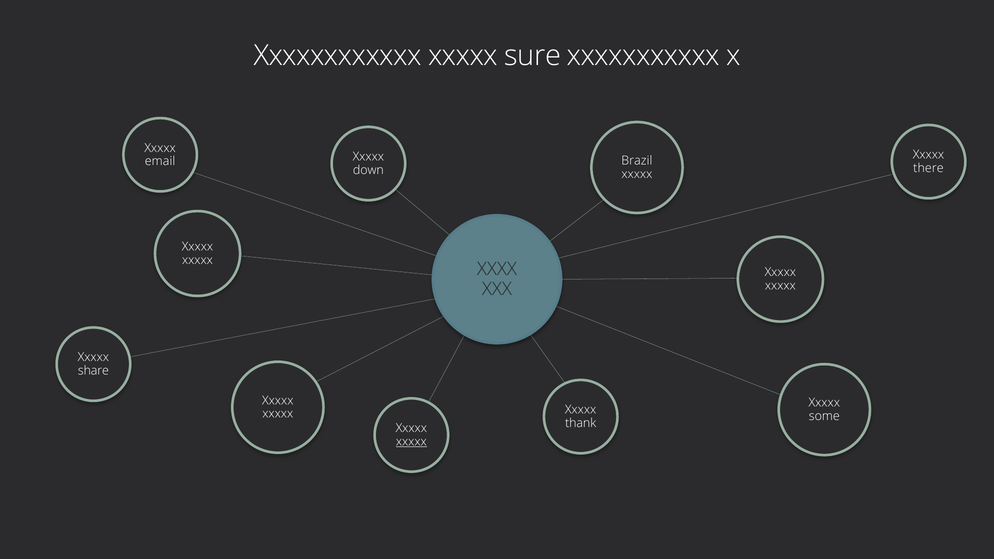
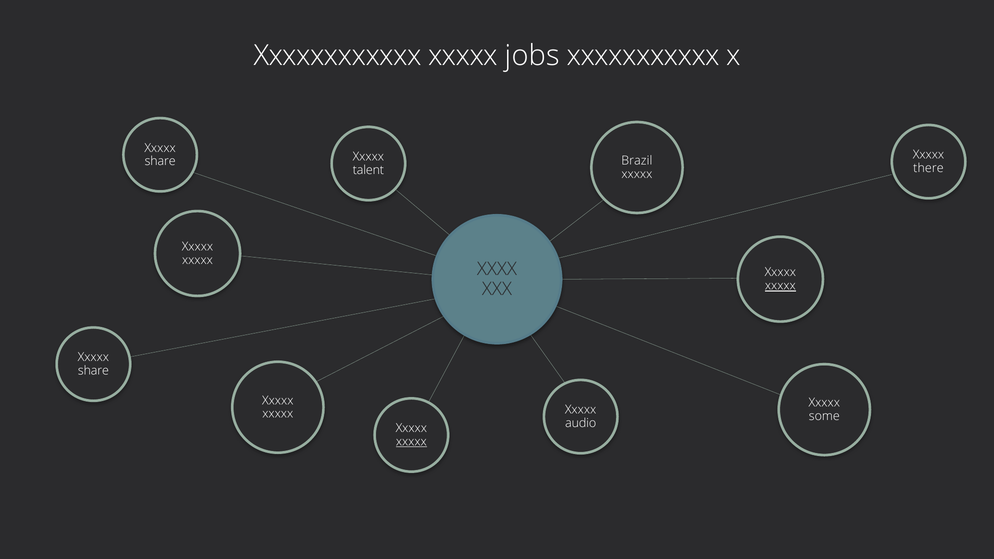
sure: sure -> jobs
email at (160, 161): email -> share
down: down -> talent
xxxxx at (780, 286) underline: none -> present
thank: thank -> audio
